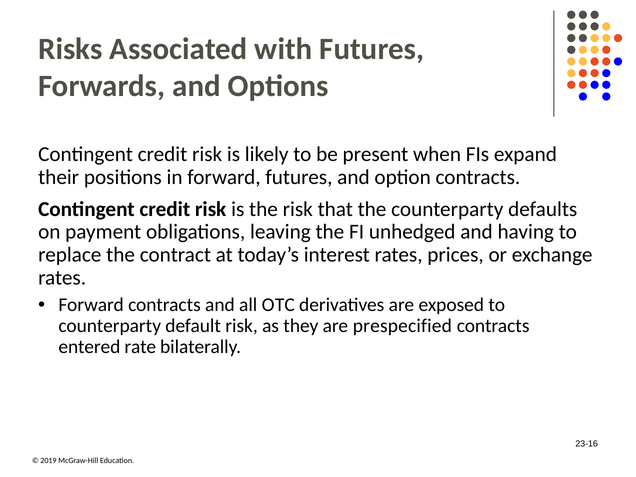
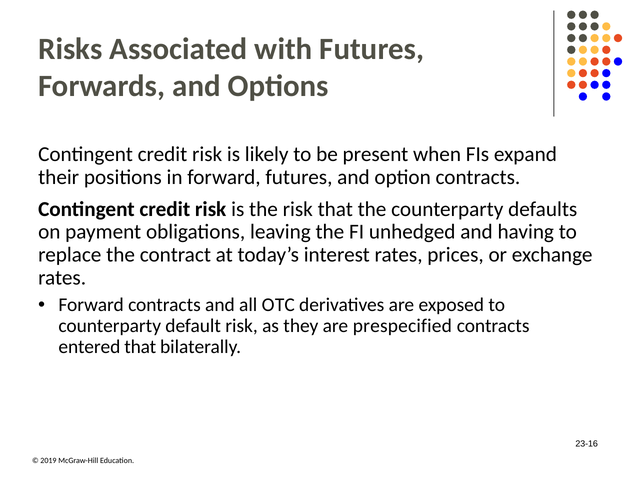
entered rate: rate -> that
